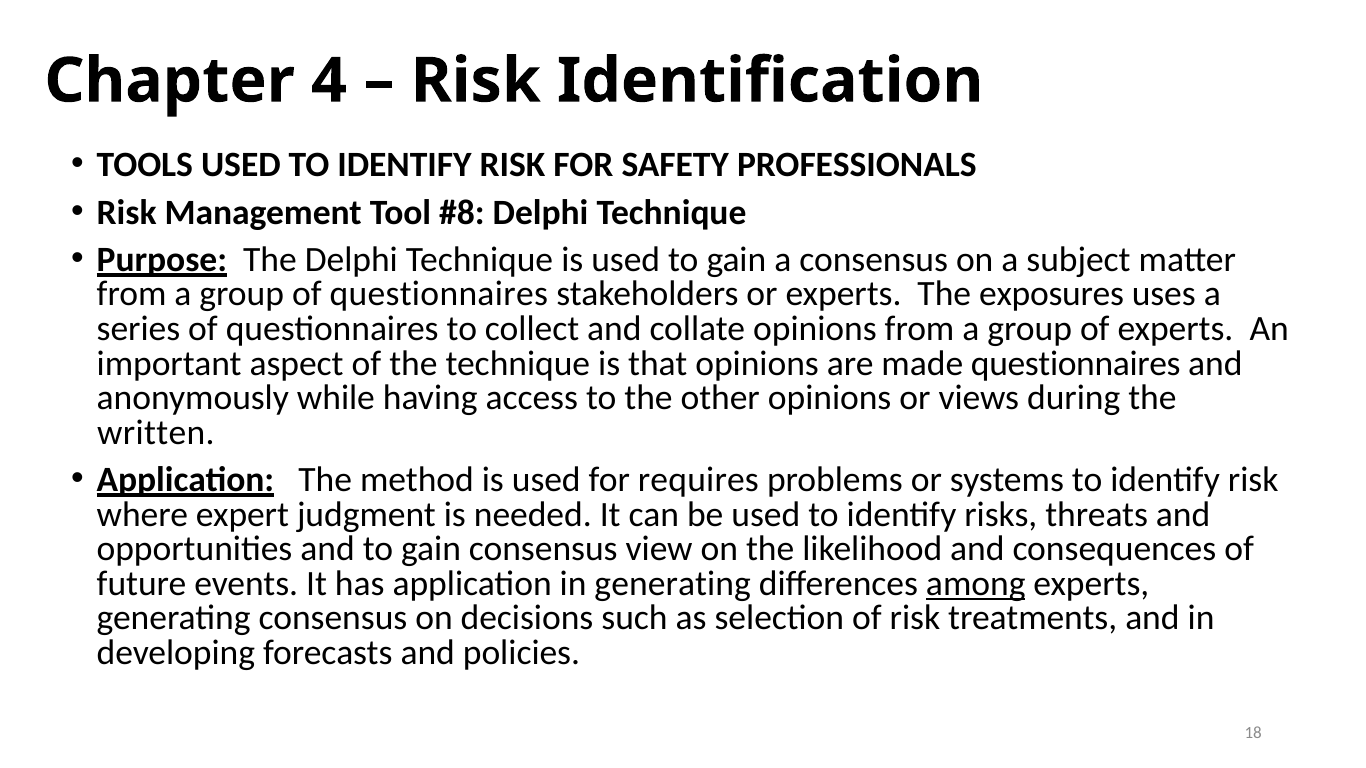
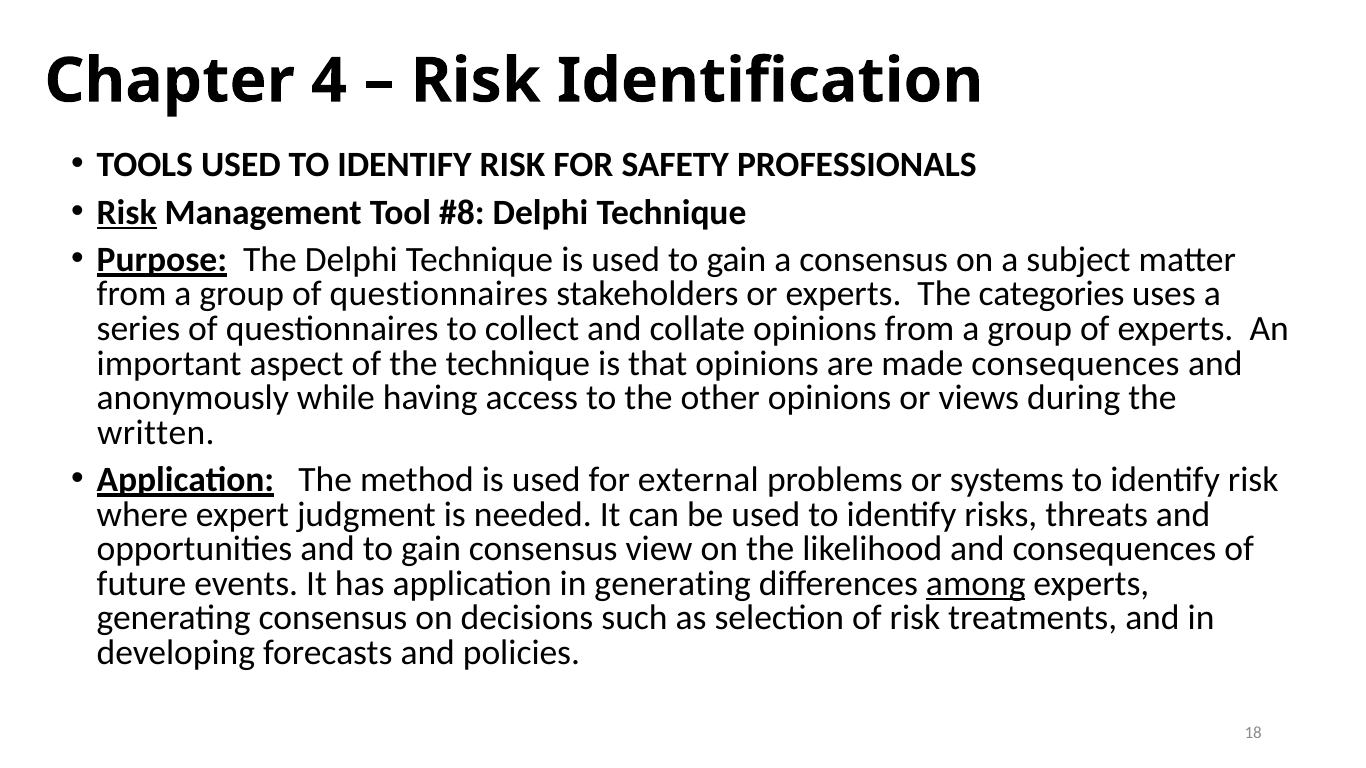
Risk at (127, 212) underline: none -> present
exposures: exposures -> categories
made questionnaires: questionnaires -> consequences
requires: requires -> external
